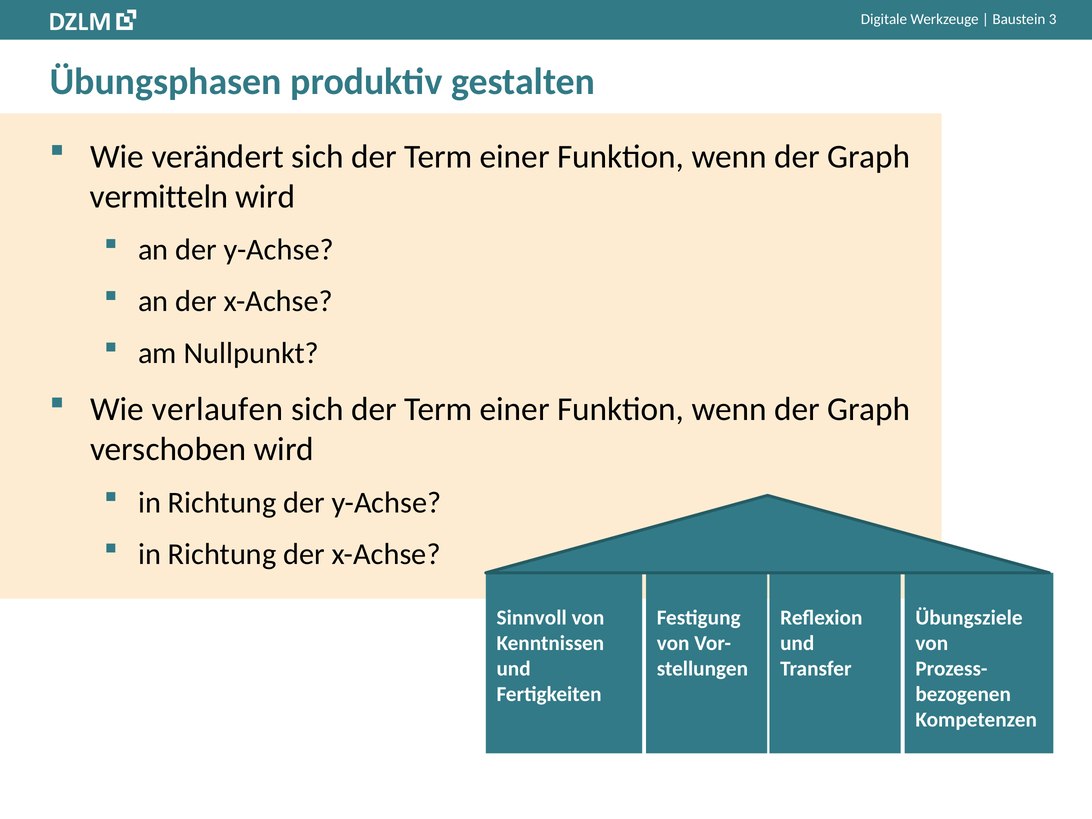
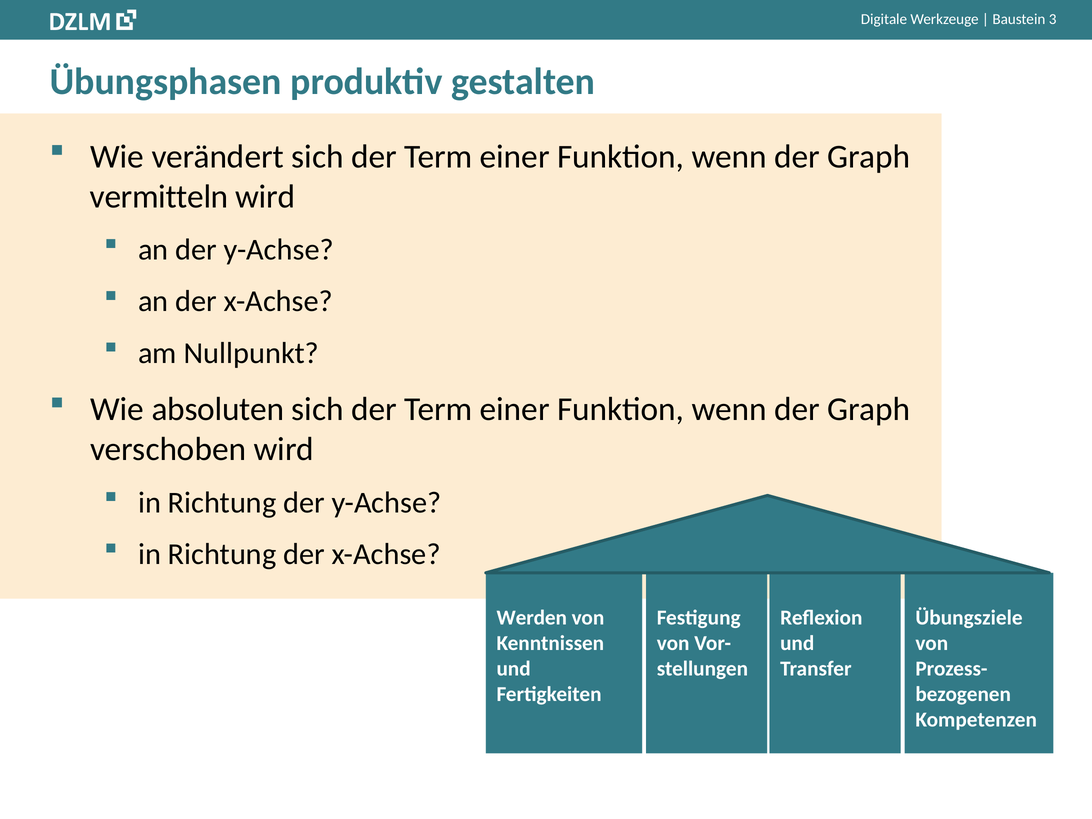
verlaufen: verlaufen -> absoluten
Sinnvoll: Sinnvoll -> Werden
